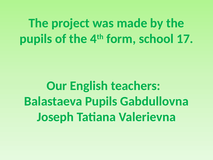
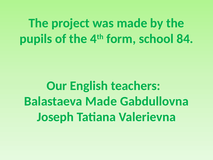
17: 17 -> 84
Balastaeva Pupils: Pupils -> Made
